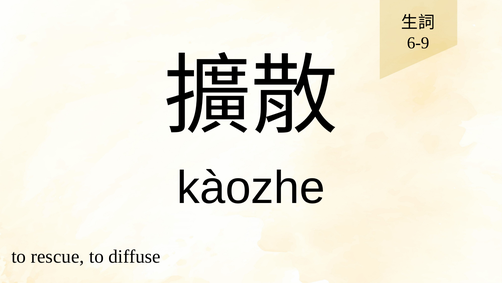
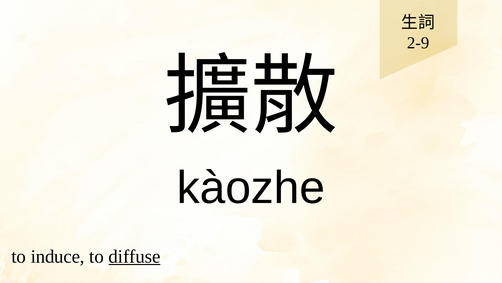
6-9: 6-9 -> 2-9
rescue: rescue -> induce
diffuse underline: none -> present
